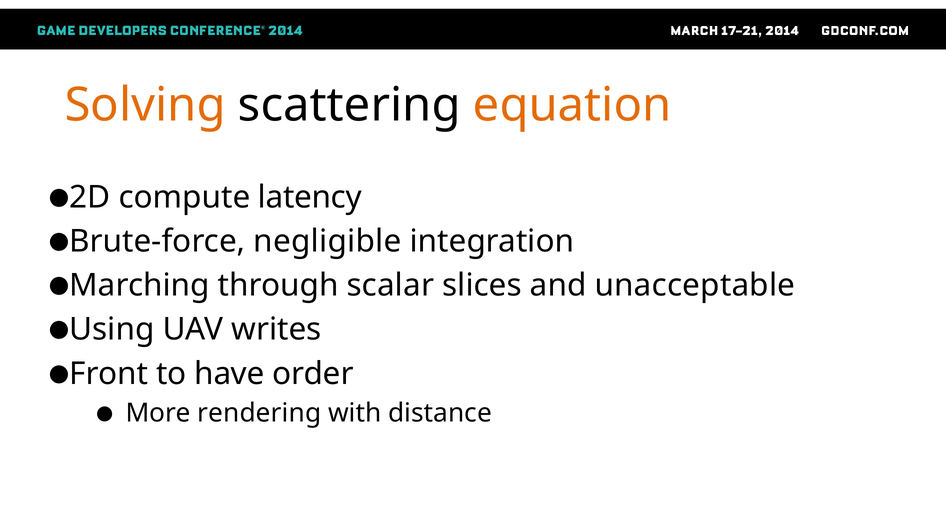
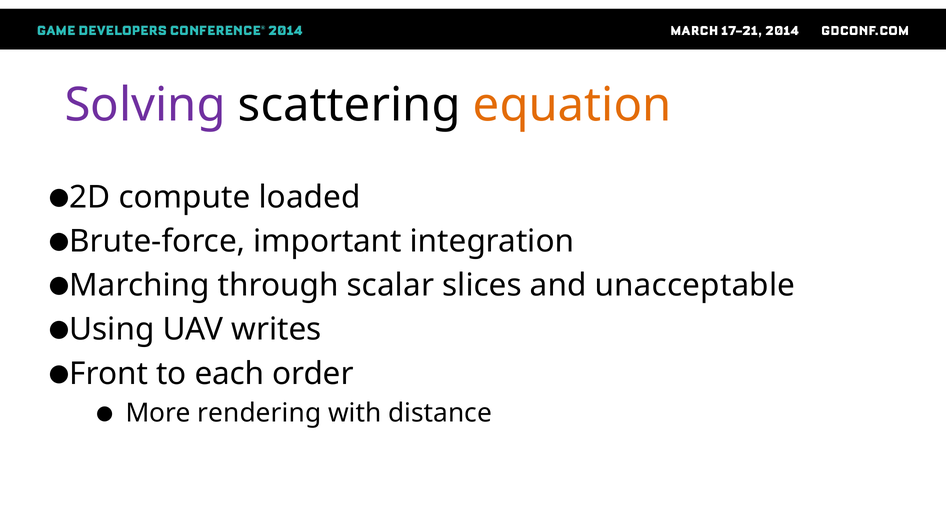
Solving colour: orange -> purple
latency: latency -> loaded
negligible: negligible -> important
have: have -> each
